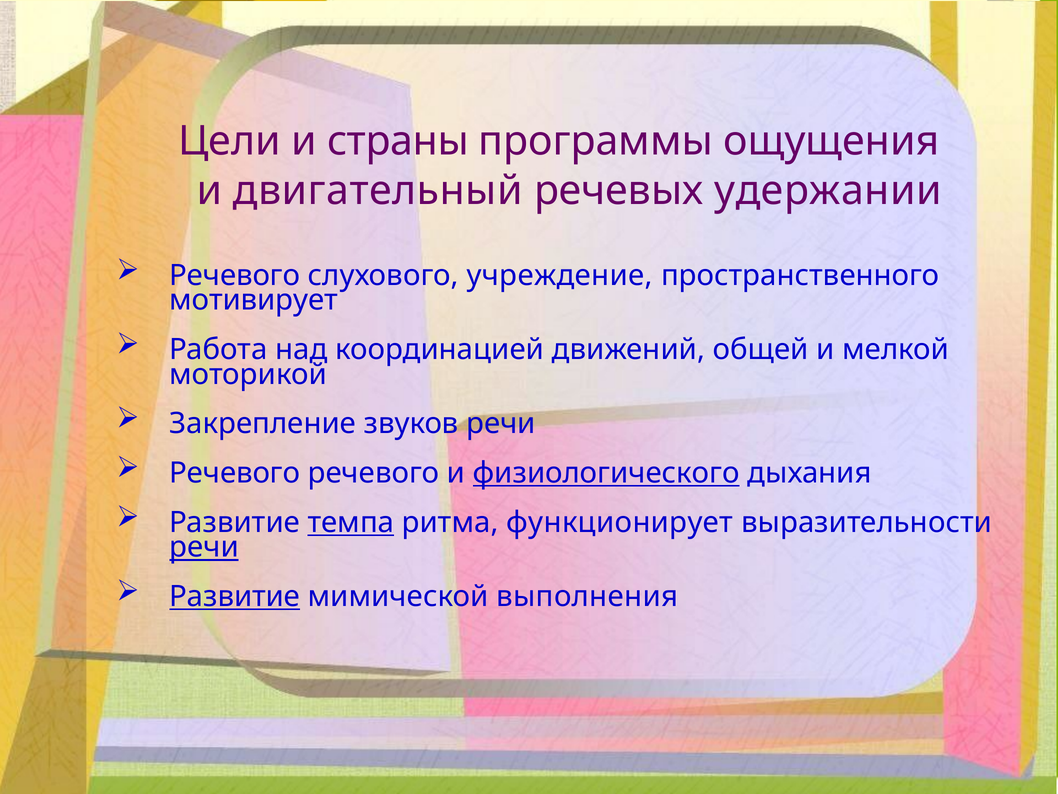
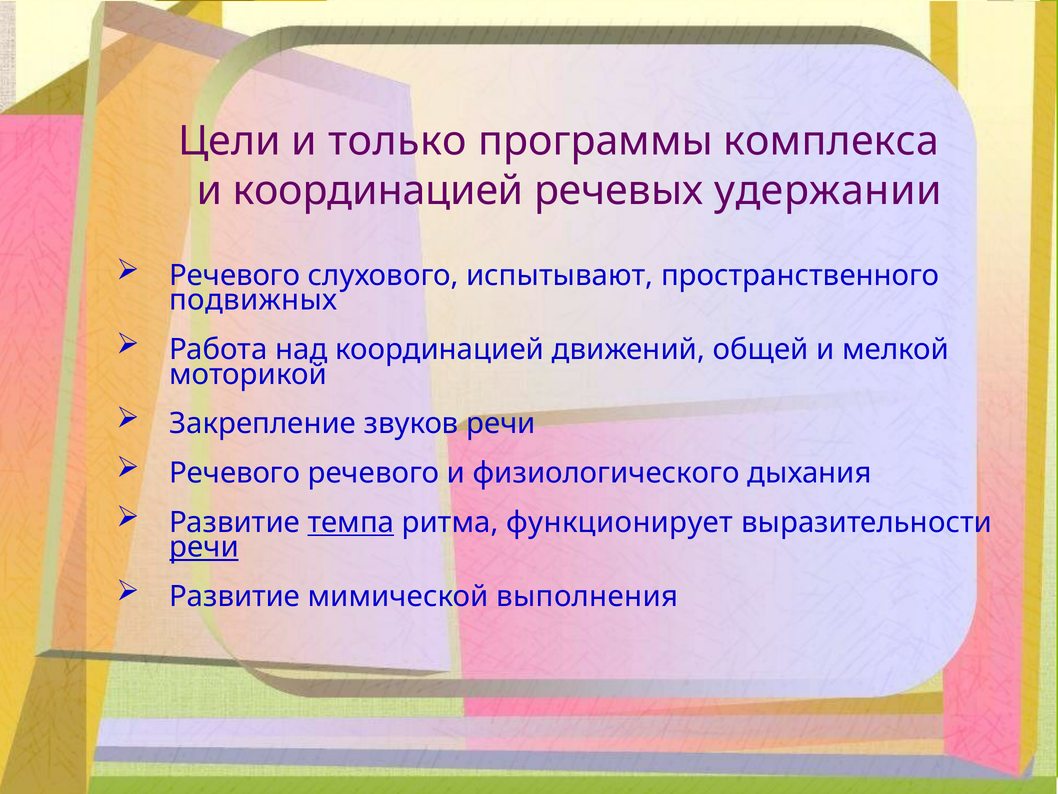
страны: страны -> только
ощущения: ощущения -> комплекса
и двигательный: двигательный -> координацией
учреждение: учреждение -> испытывают
мотивирует: мотивирует -> подвижных
физиологического underline: present -> none
Развитие at (235, 596) underline: present -> none
